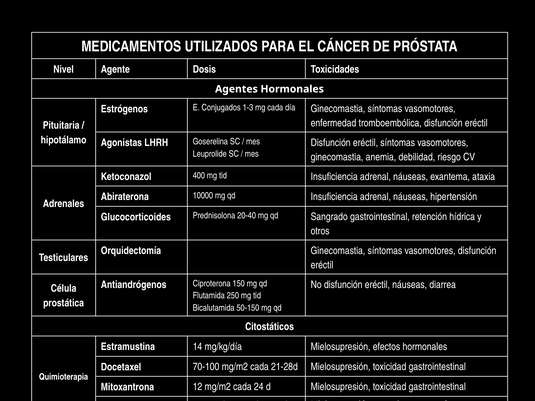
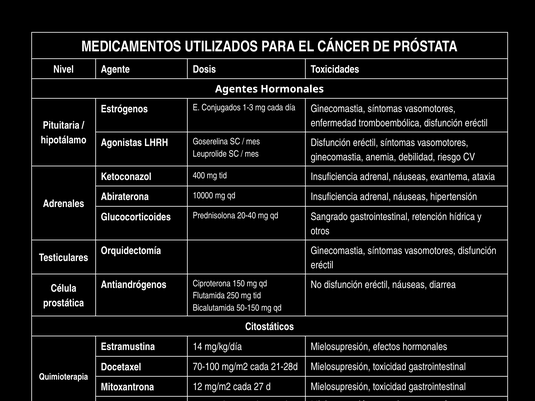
24: 24 -> 27
